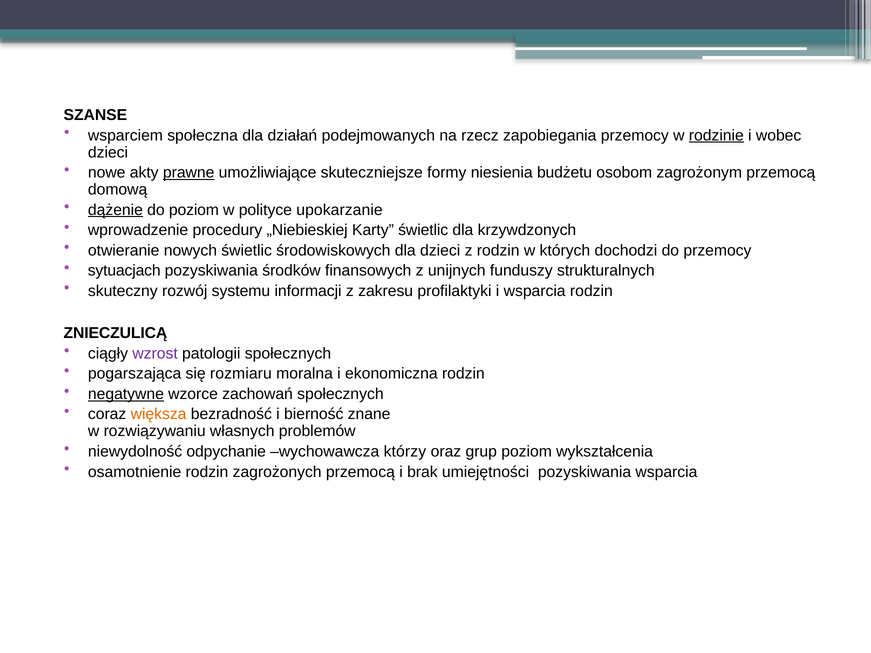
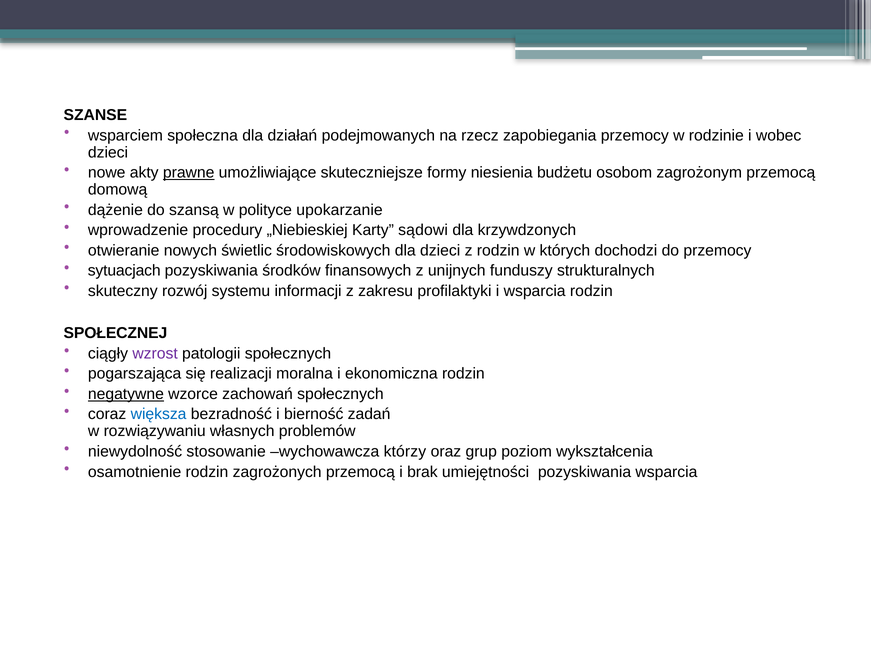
rodzinie underline: present -> none
dążenie underline: present -> none
do poziom: poziom -> szansą
Karty świetlic: świetlic -> sądowi
ZNIECZULICĄ: ZNIECZULICĄ -> SPOŁECZNEJ
rozmiaru: rozmiaru -> realizacji
większa colour: orange -> blue
znane: znane -> zadań
odpychanie: odpychanie -> stosowanie
